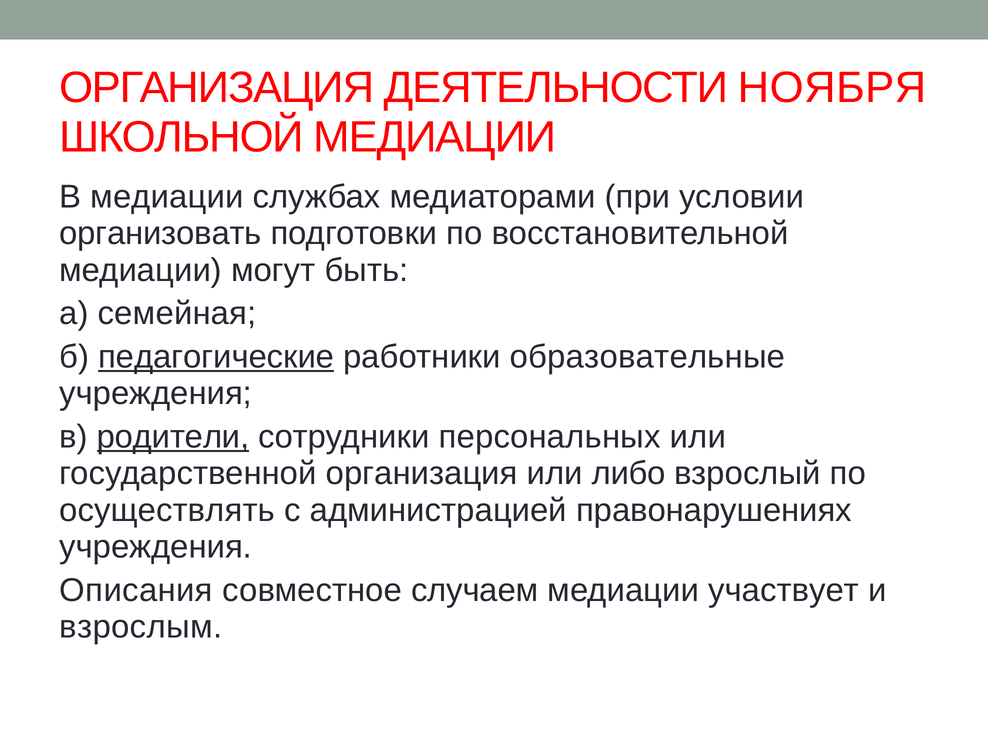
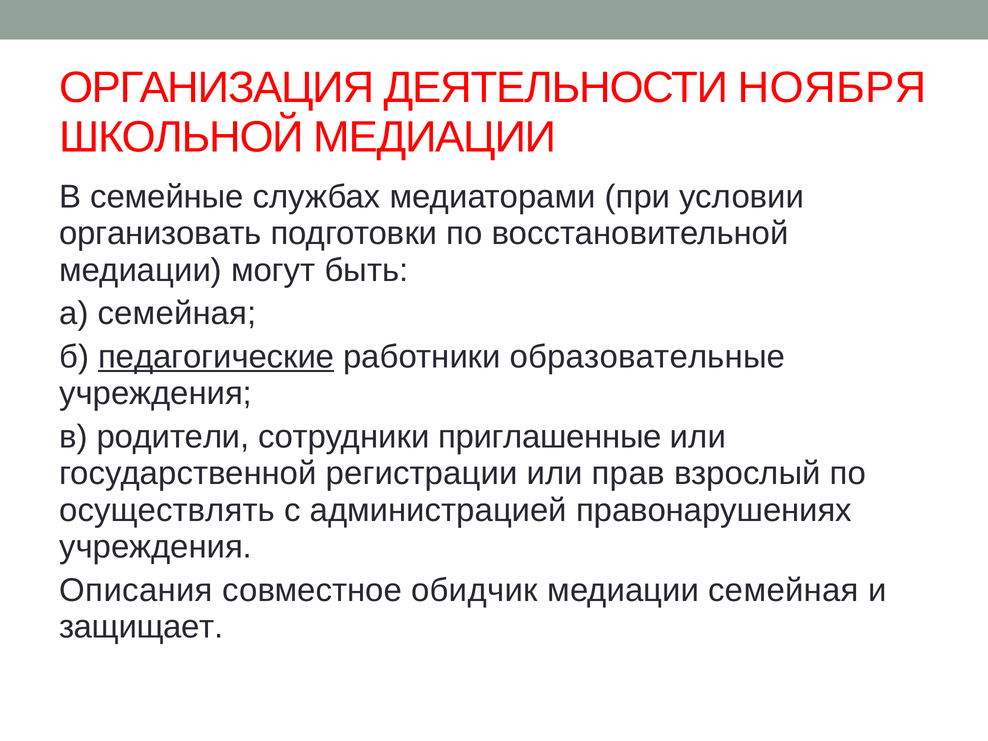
В медиации: медиации -> семейные
родители underline: present -> none
персональных: персональных -> приглашенные
государственной организация: организация -> регистрации
либо: либо -> прав
случаем: случаем -> обидчик
медиации участвует: участвует -> семейная
взрослым: взрослым -> защищает
